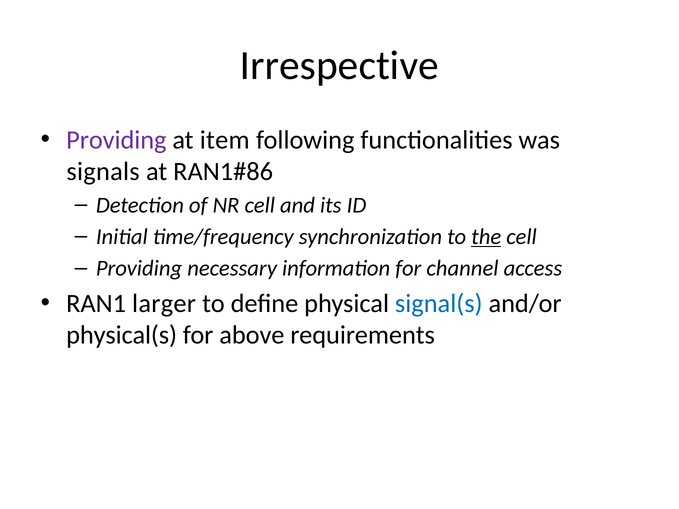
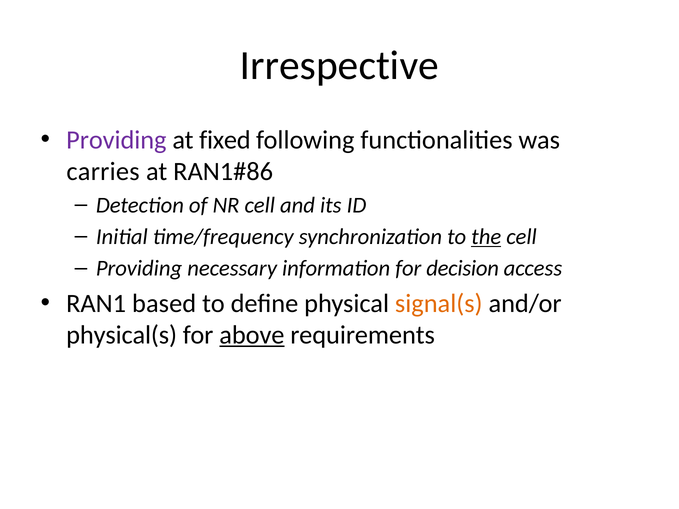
item: item -> fixed
signals: signals -> carries
channel: channel -> decision
larger: larger -> based
signal(s colour: blue -> orange
above underline: none -> present
